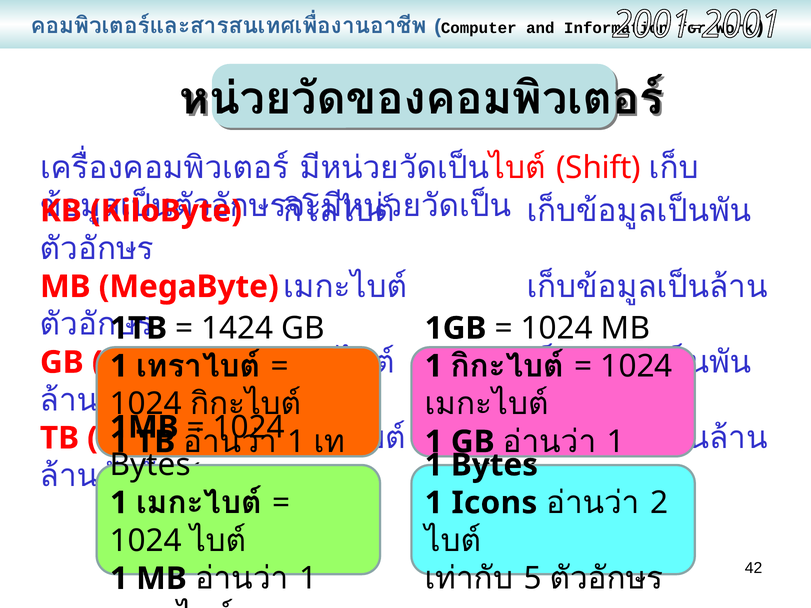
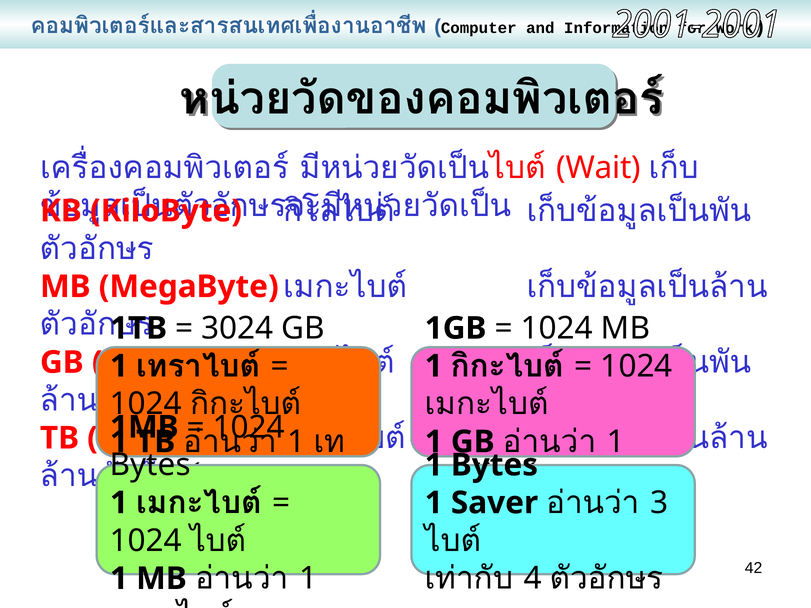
Shift: Shift -> Wait
1424: 1424 -> 3024
Icons: Icons -> Saver
2: 2 -> 3
5: 5 -> 4
